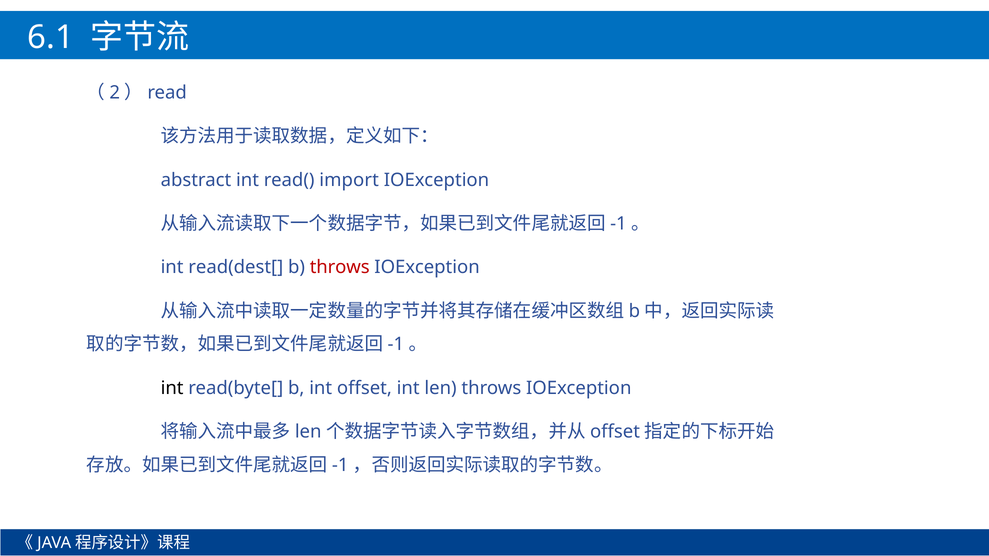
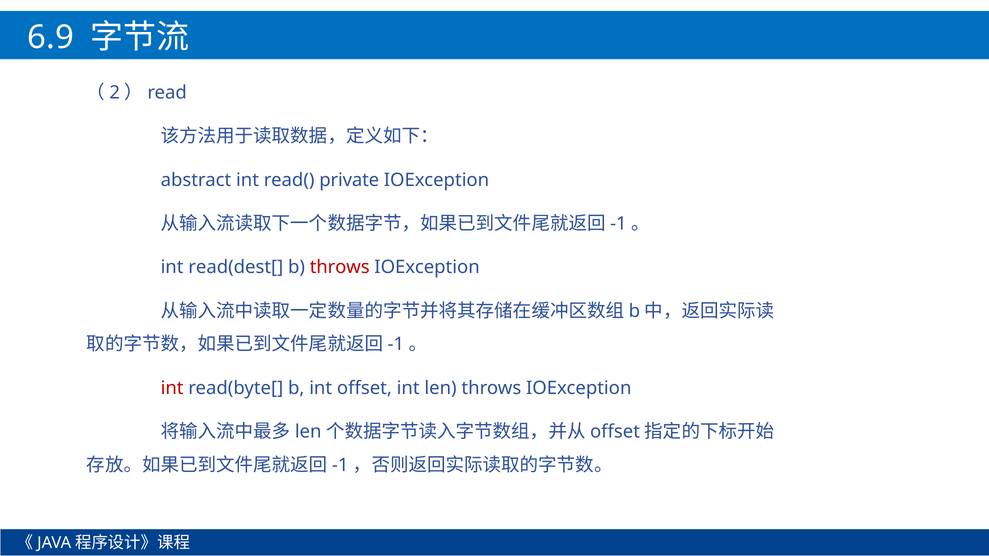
6.1: 6.1 -> 6.9
import: import -> private
int at (172, 388) colour: black -> red
